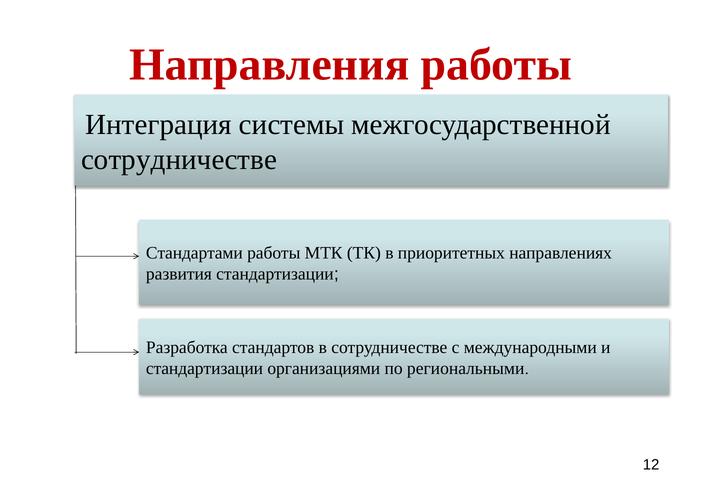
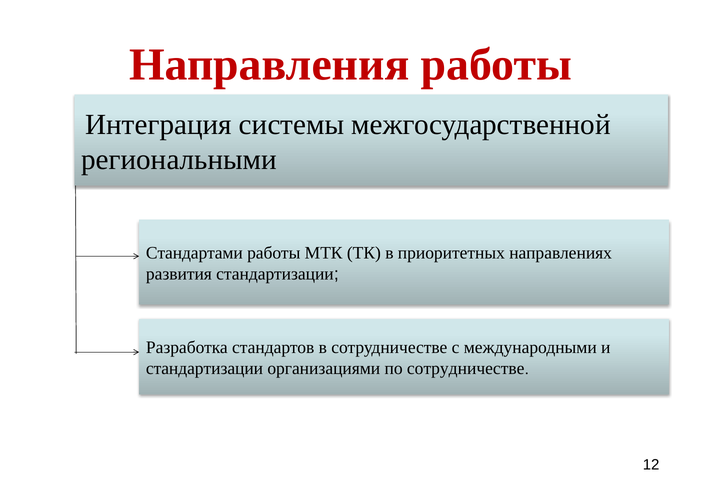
сотрудничестве at (179, 159): сотрудничестве -> региональными
по региональными: региональными -> сотрудничестве
